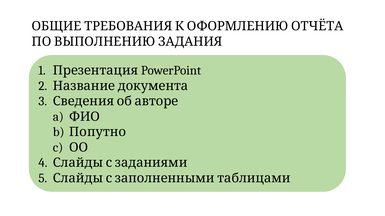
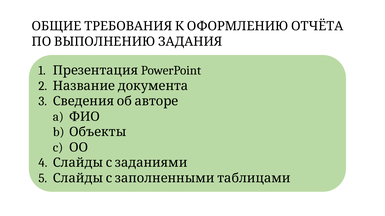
Попутно: Попутно -> Объекты
